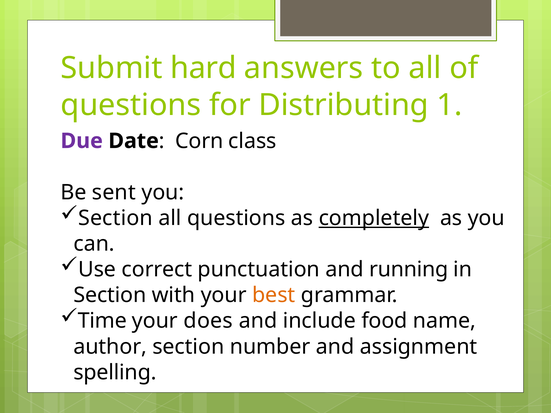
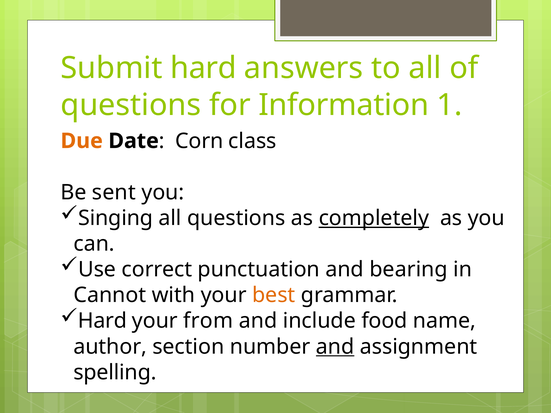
Distributing: Distributing -> Information
Due colour: purple -> orange
Section at (115, 218): Section -> Singing
running: running -> bearing
Section at (110, 295): Section -> Cannot
Time at (102, 321): Time -> Hard
does: does -> from
and at (335, 347) underline: none -> present
